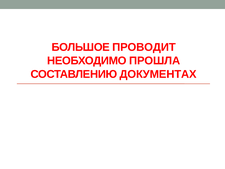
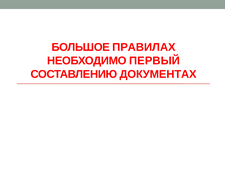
ПРОВОДИТ: ПРОВОДИТ -> ПРАВИЛАХ
ПРОШЛА: ПРОШЛА -> ПЕРВЫЙ
